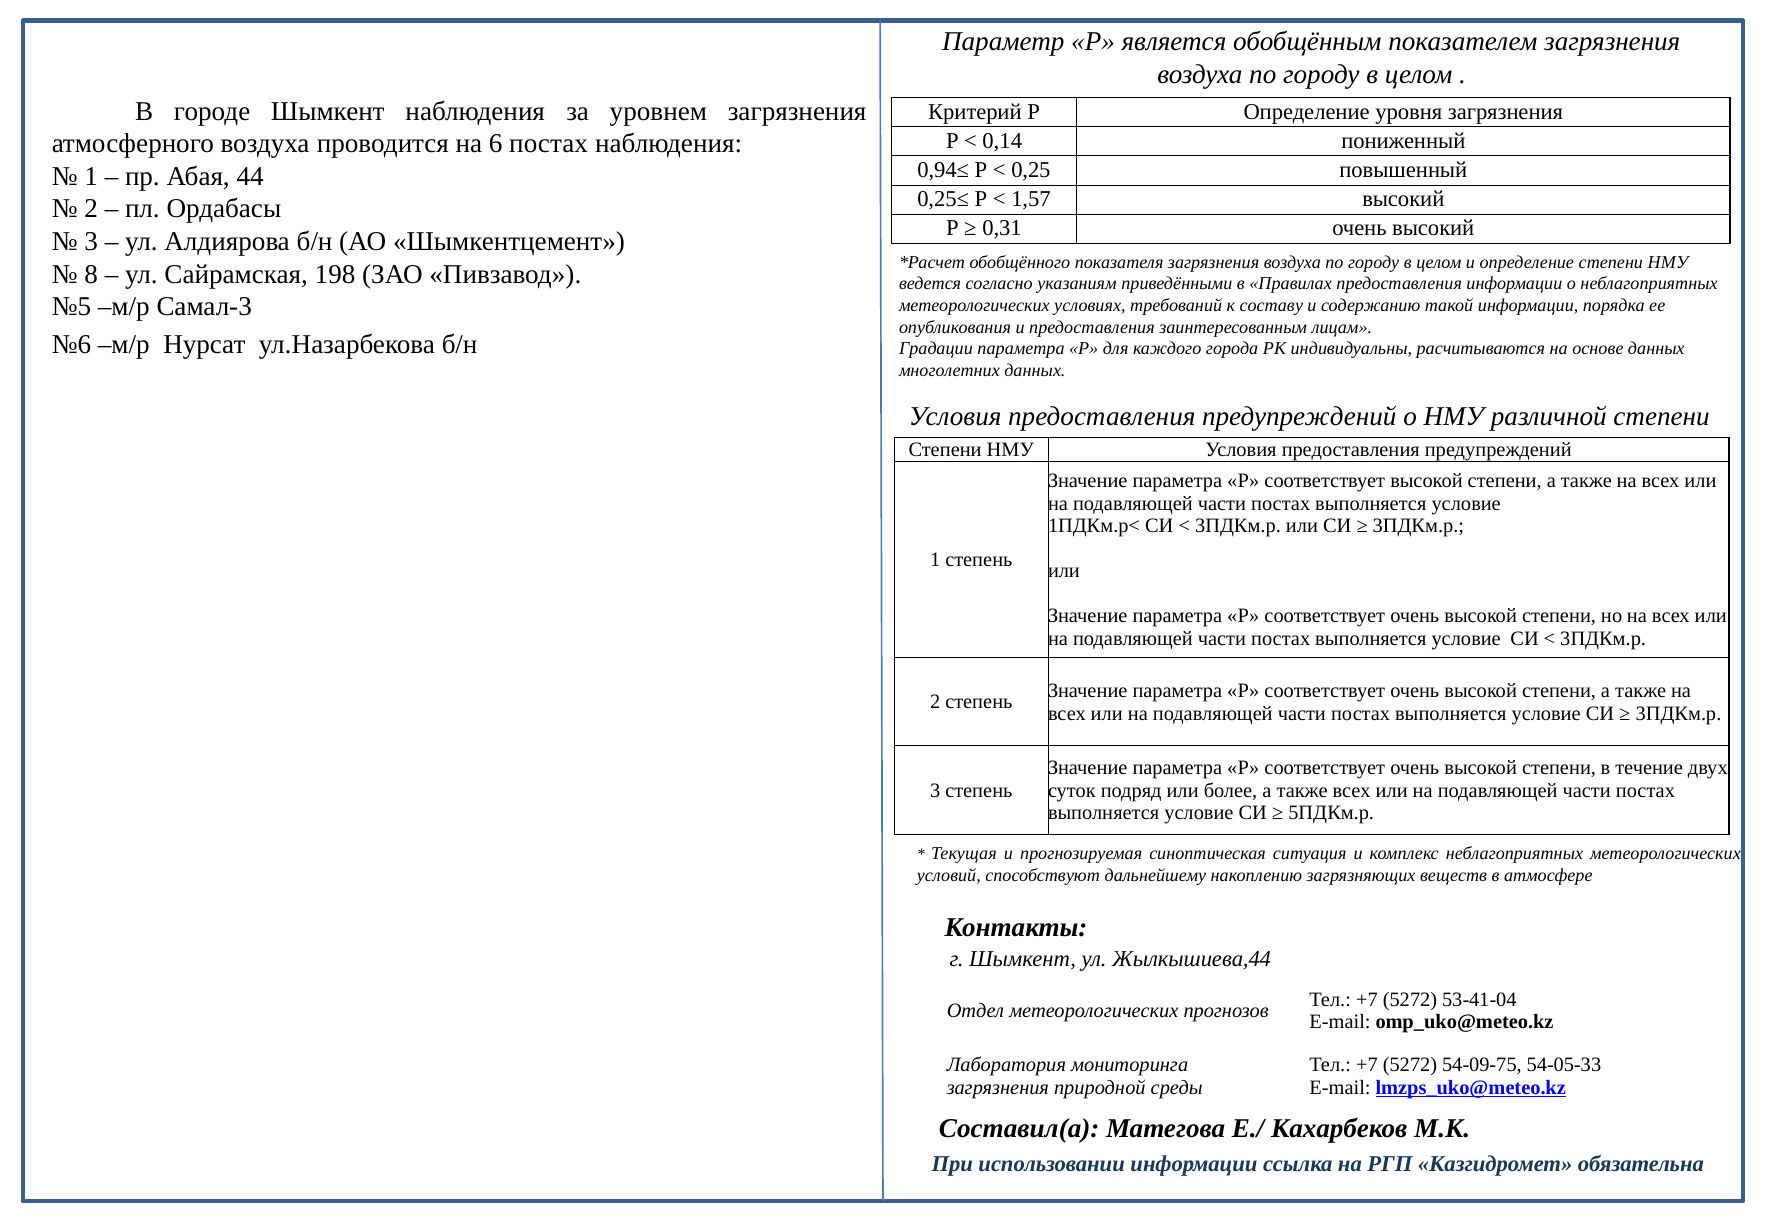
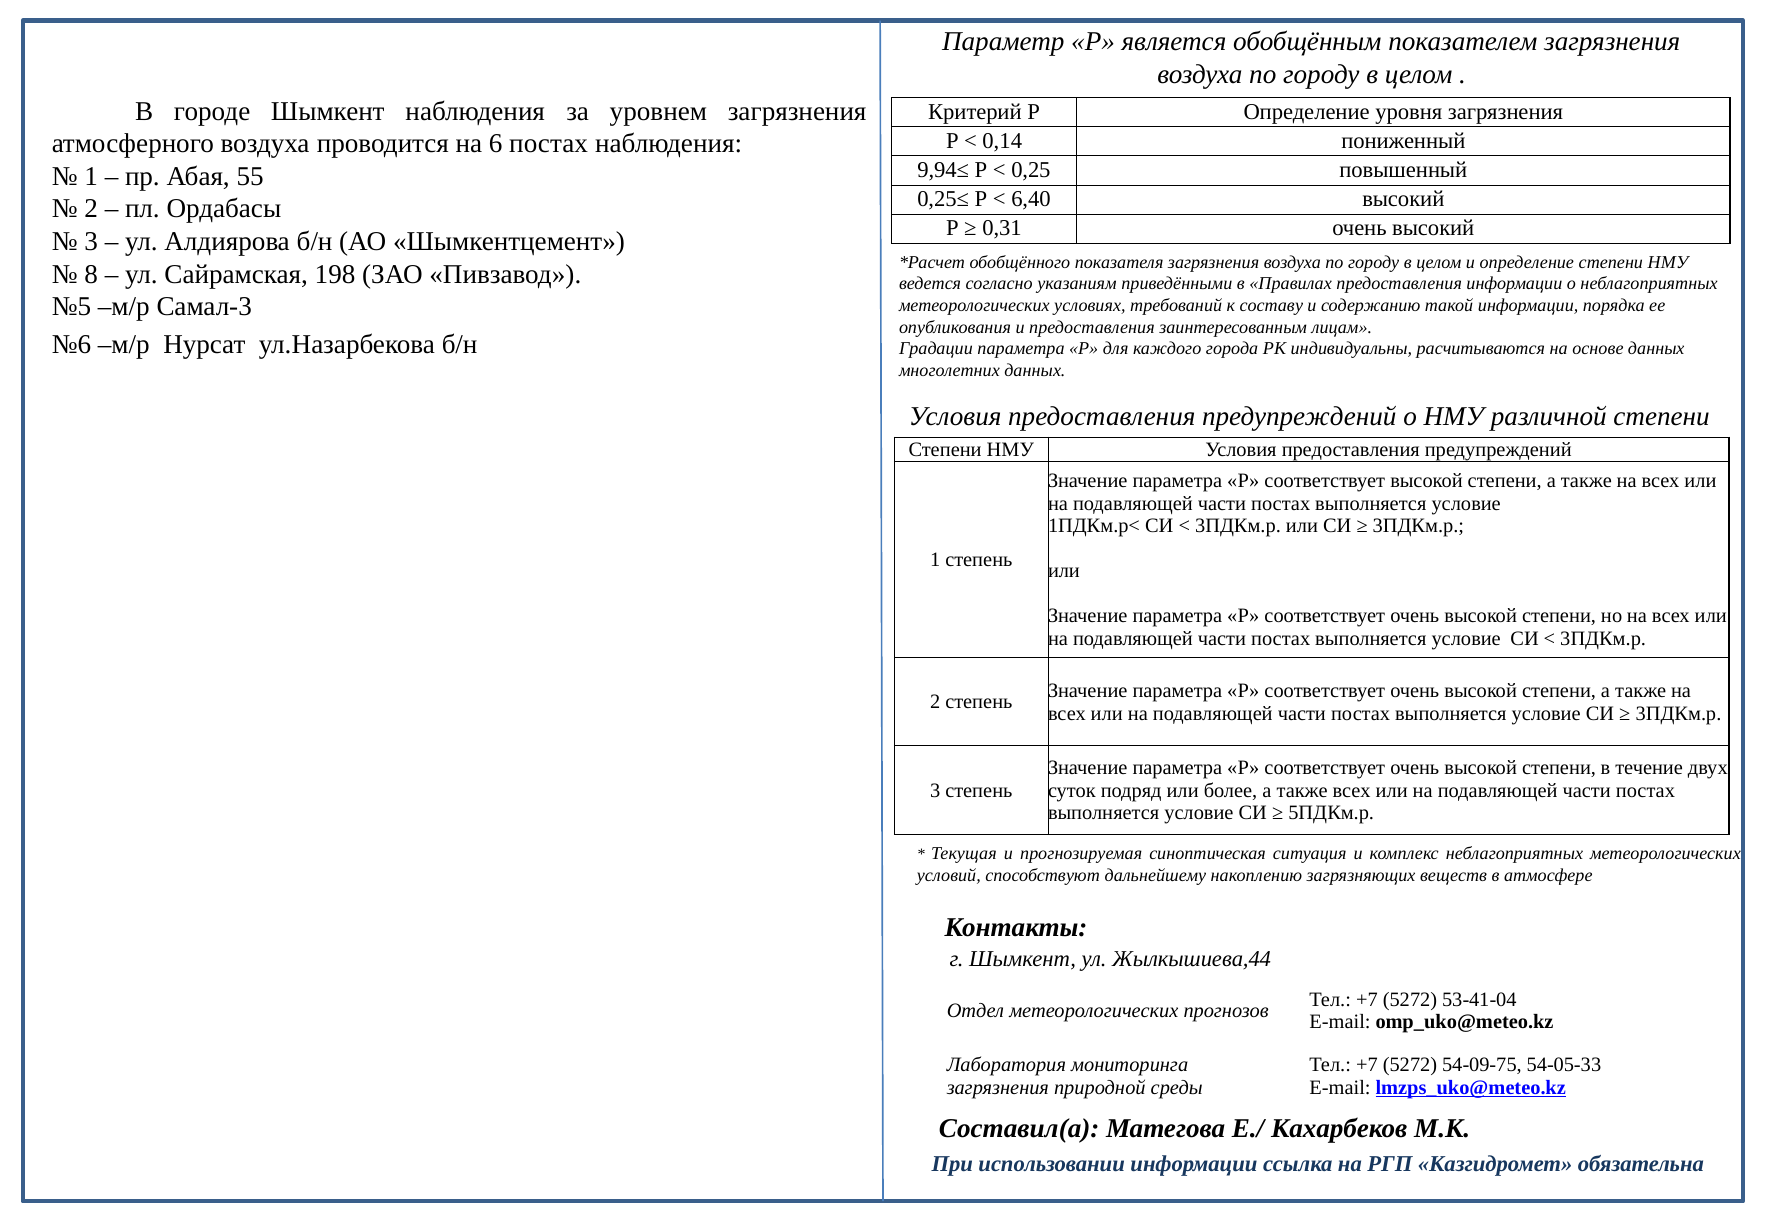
0,94≤: 0,94≤ -> 9,94≤
44: 44 -> 55
1,57: 1,57 -> 6,40
